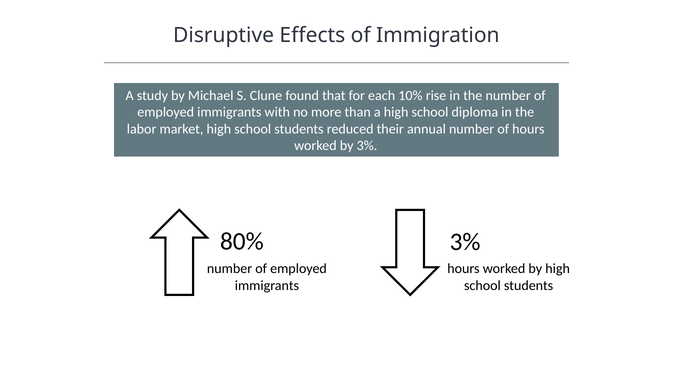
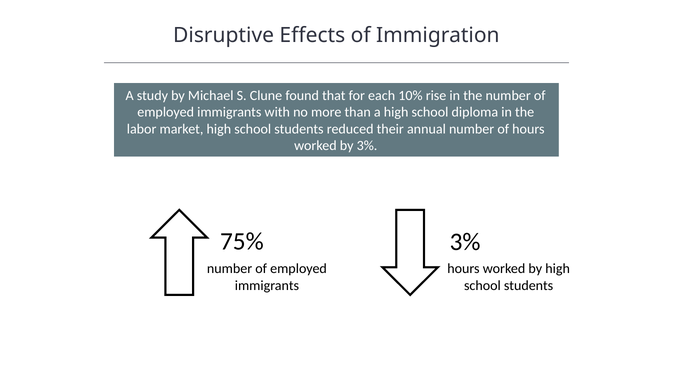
80%: 80% -> 75%
